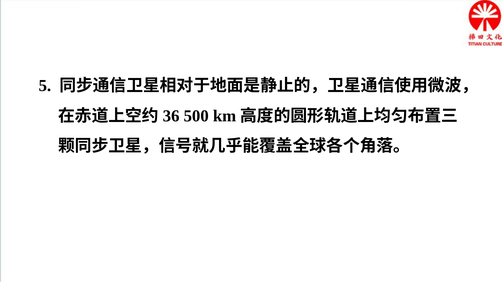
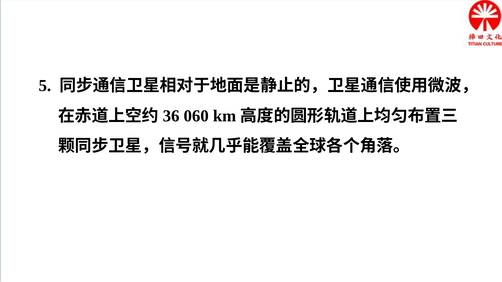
500: 500 -> 060
